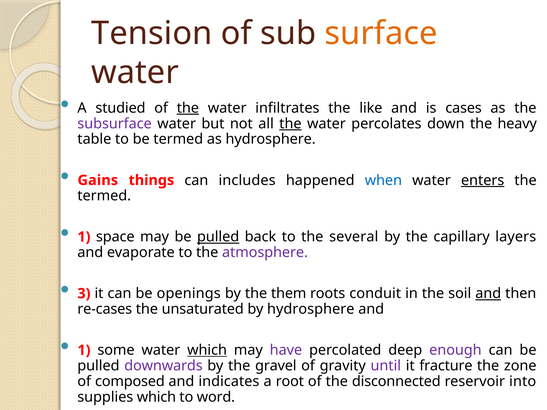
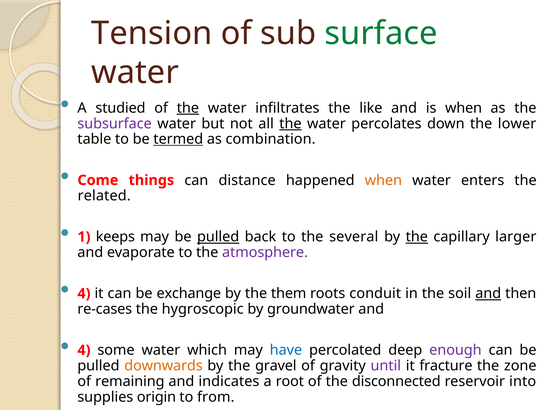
surface colour: orange -> green
is cases: cases -> when
heavy: heavy -> lower
termed at (178, 139) underline: none -> present
as hydrosphere: hydrosphere -> combination
Gains: Gains -> Come
includes: includes -> distance
when at (383, 180) colour: blue -> orange
enters underline: present -> none
termed at (104, 196): termed -> related
space: space -> keeps
the at (417, 237) underline: none -> present
layers: layers -> larger
3 at (84, 294): 3 -> 4
openings: openings -> exchange
unsaturated: unsaturated -> hygroscopic
by hydrosphere: hydrosphere -> groundwater
1 at (84, 350): 1 -> 4
which at (207, 350) underline: present -> none
have colour: purple -> blue
downwards colour: purple -> orange
composed: composed -> remaining
supplies which: which -> origin
word: word -> from
